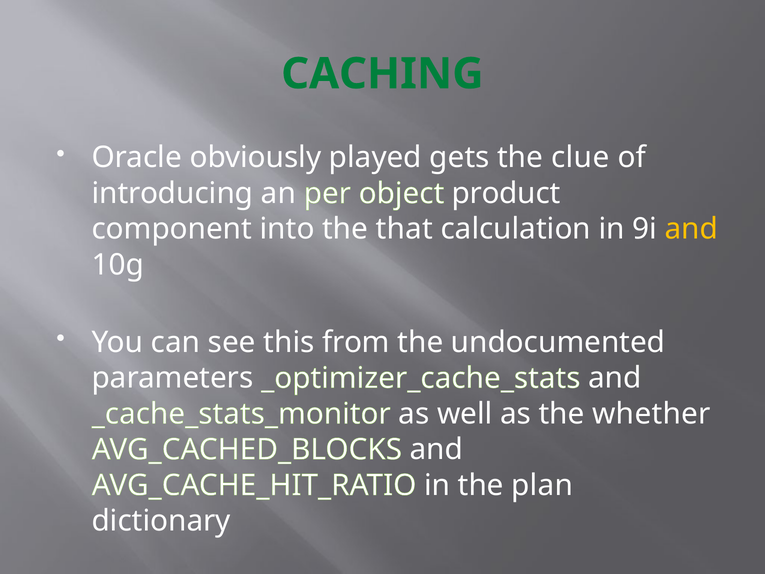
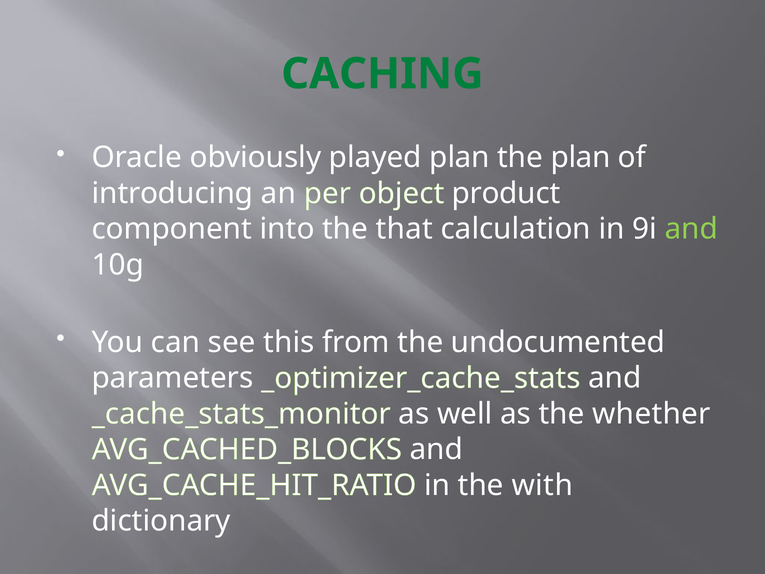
played gets: gets -> plan
the clue: clue -> plan
and at (691, 229) colour: yellow -> light green
plan: plan -> with
